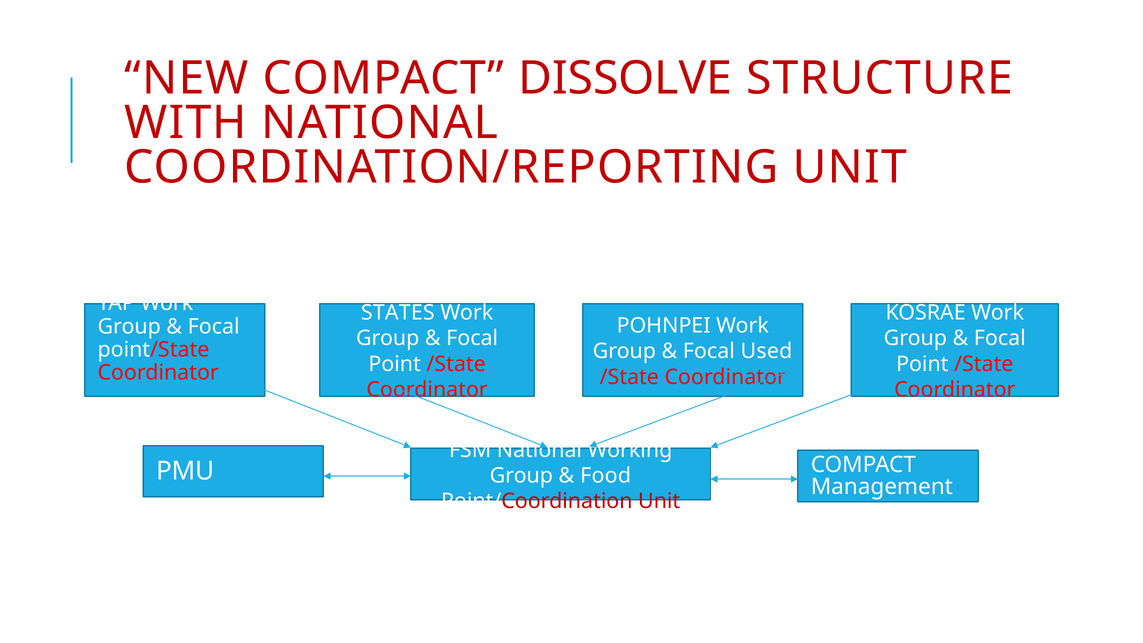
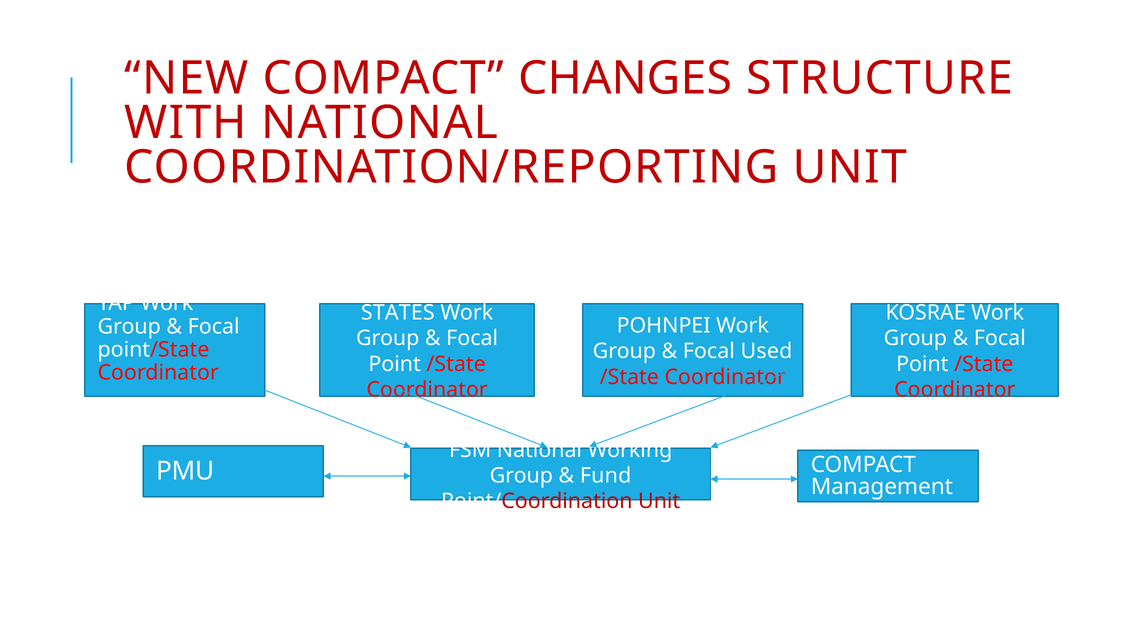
DISSOLVE: DISSOLVE -> CHANGES
Food: Food -> Fund
